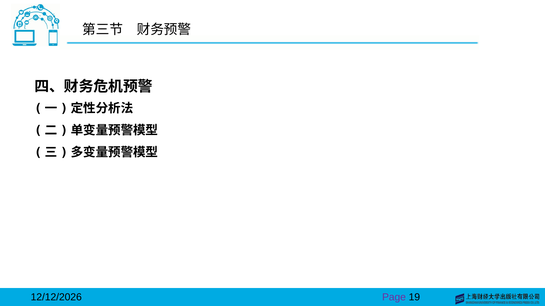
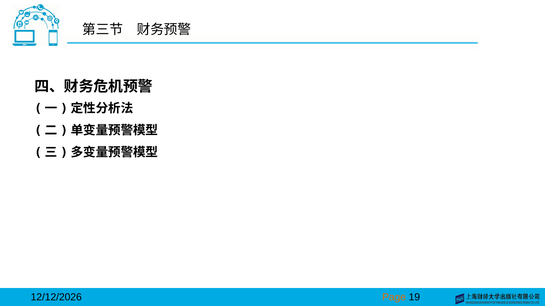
Page colour: purple -> orange
